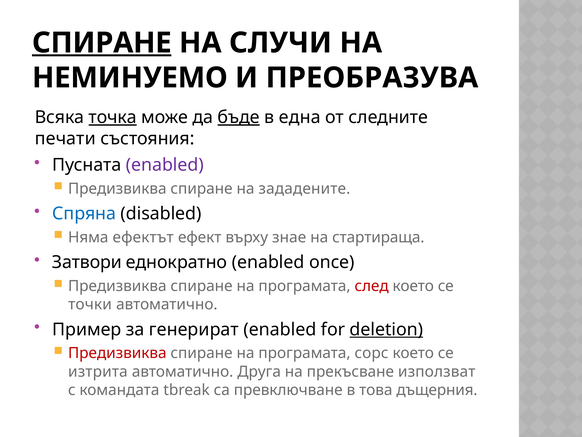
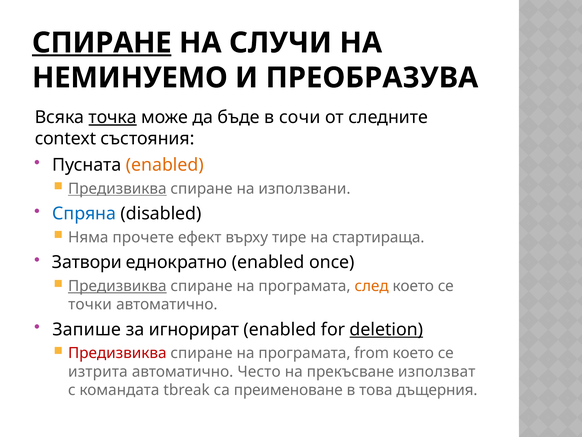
бъде underline: present -> none
една: една -> сочи
печати: печати -> context
enabled at (165, 165) colour: purple -> orange
Предизвиква at (117, 188) underline: none -> present
зададените: зададените -> използвани
ефектът: ефектът -> прочете
знае: знае -> тире
Предизвиква at (117, 286) underline: none -> present
след colour: red -> orange
Пример: Пример -> Запише
генерират: генерират -> игнорират
сорс: сорс -> from
Друга: Друга -> Често
превключване: превключване -> преименоване
